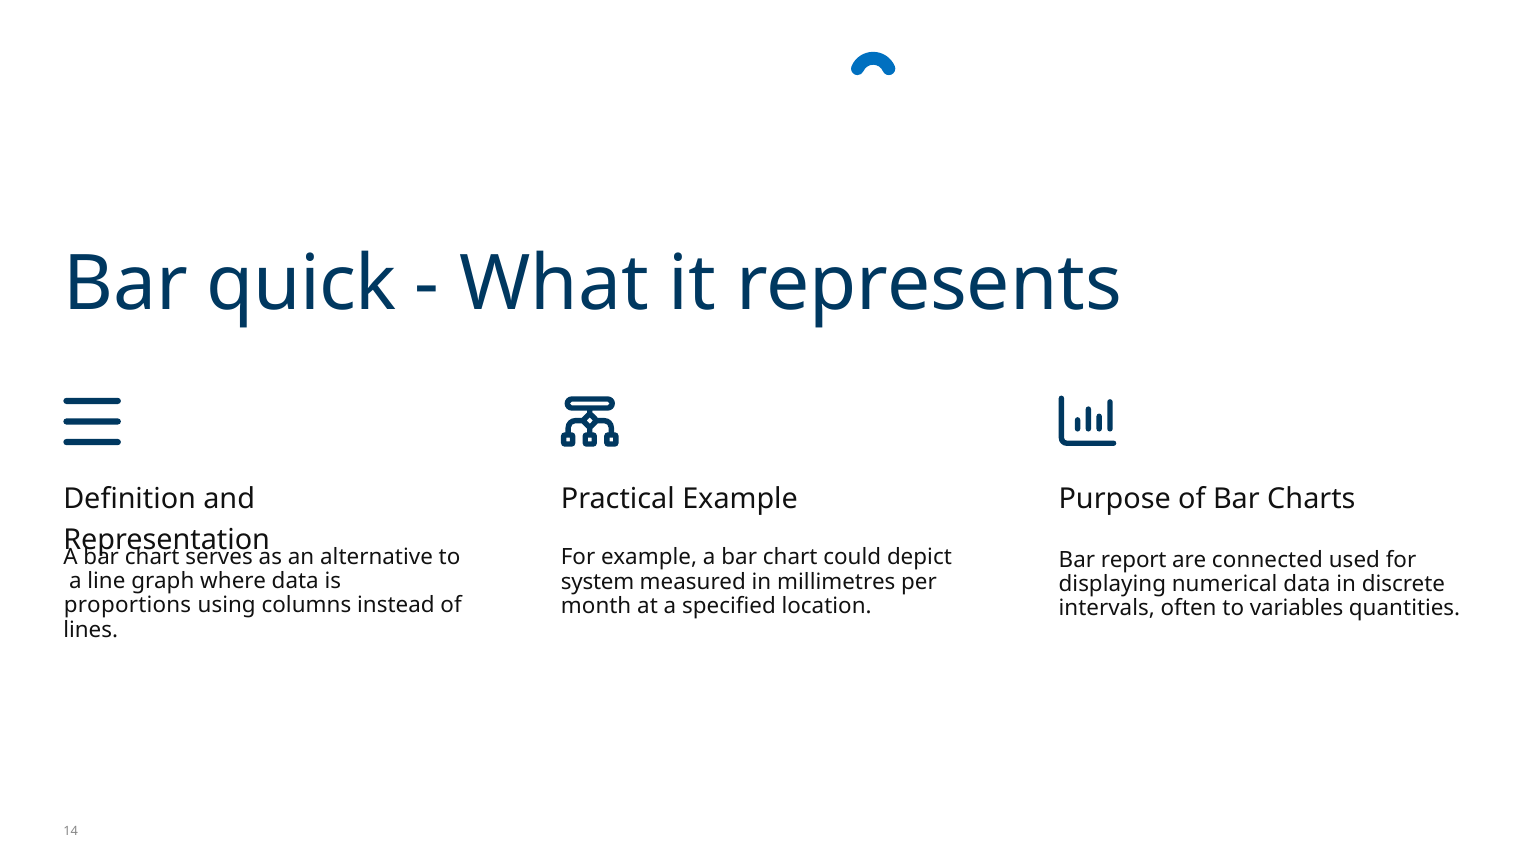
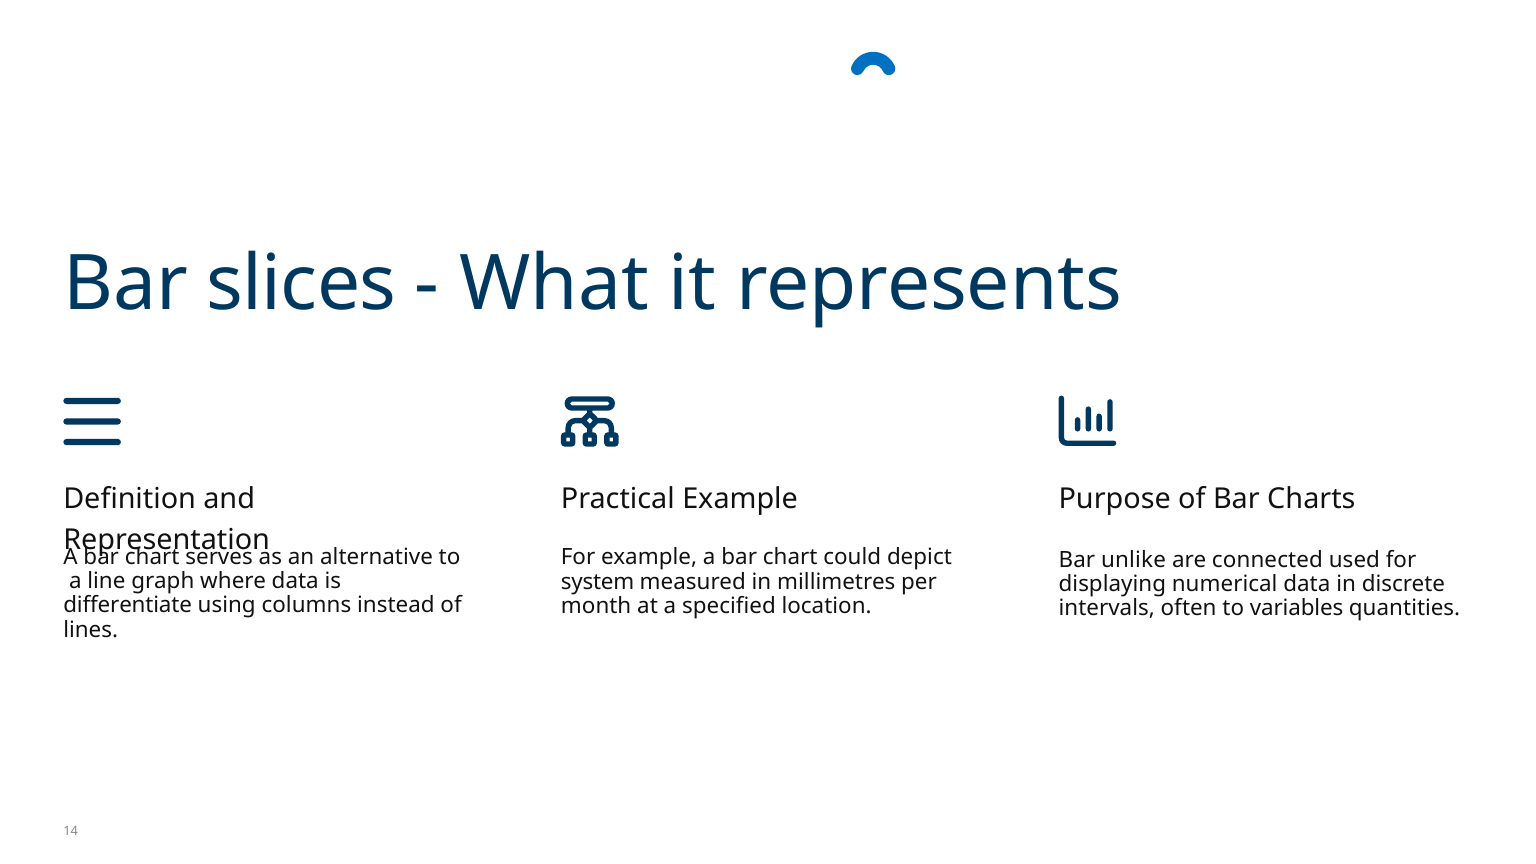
quick: quick -> slices
report: report -> unlike
proportions: proportions -> differentiate
